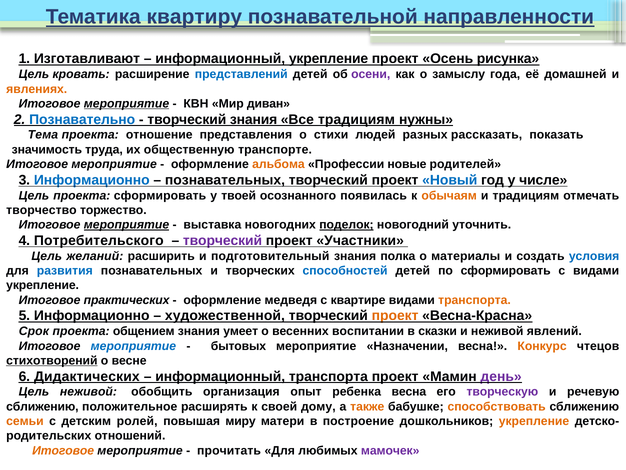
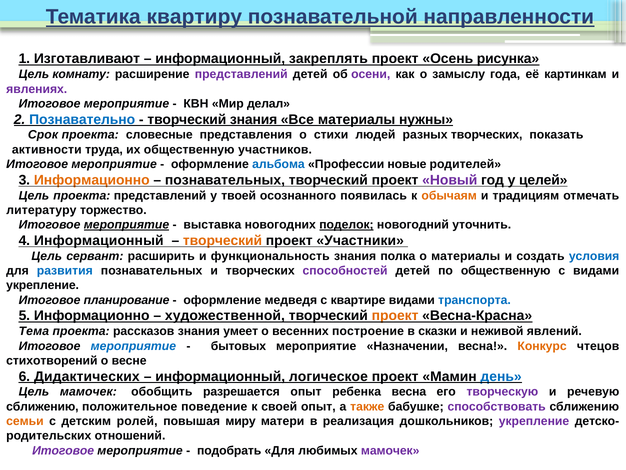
информационный укрепление: укрепление -> закреплять
кровать: кровать -> комнату
представлений at (241, 74) colour: blue -> purple
домашней: домашней -> картинкам
явлениях colour: orange -> purple
мероприятие at (126, 104) underline: present -> none
диван: диван -> делал
Все традициям: традициям -> материалы
Тема: Тема -> Срок
отношение: отношение -> словесные
разных рассказать: рассказать -> творческих
значимость: значимость -> активности
транспорте: транспорте -> участников
альбома colour: orange -> blue
Информационно at (92, 180) colour: blue -> orange
Новый colour: blue -> purple
числе: числе -> целей
проекта сформировать: сформировать -> представлений
творчество: творчество -> литературу
4 Потребительского: Потребительского -> Информационный
творческий at (222, 240) colour: purple -> orange
желаний: желаний -> сервант
подготовительный: подготовительный -> функциональность
способностей colour: blue -> purple
по сформировать: сформировать -> общественную
практических: практических -> планирование
транспорта at (475, 300) colour: orange -> blue
Срок: Срок -> Тема
общением: общением -> рассказов
воспитании: воспитании -> построение
стихотворений underline: present -> none
информационный транспорта: транспорта -> логическое
день colour: purple -> blue
Цель неживой: неживой -> мамочек
организация: организация -> разрешается
расширять: расширять -> поведение
своей дому: дому -> опыт
способствовать colour: orange -> purple
построение: построение -> реализация
укрепление at (534, 421) colour: orange -> purple
Итоговое at (63, 450) colour: orange -> purple
прочитать: прочитать -> подобрать
